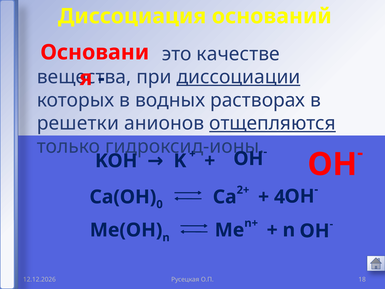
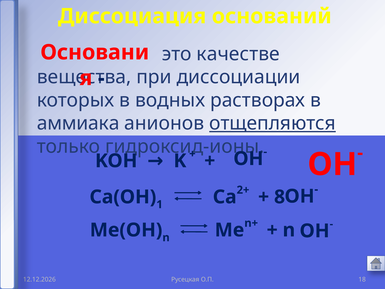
диссоциации underline: present -> none
решетки: решетки -> аммиака
0: 0 -> 1
4: 4 -> 8
